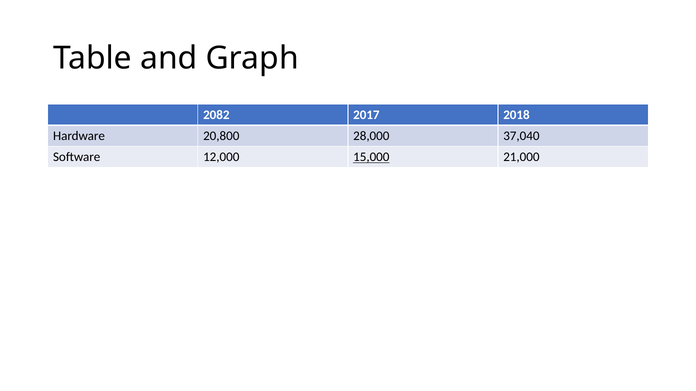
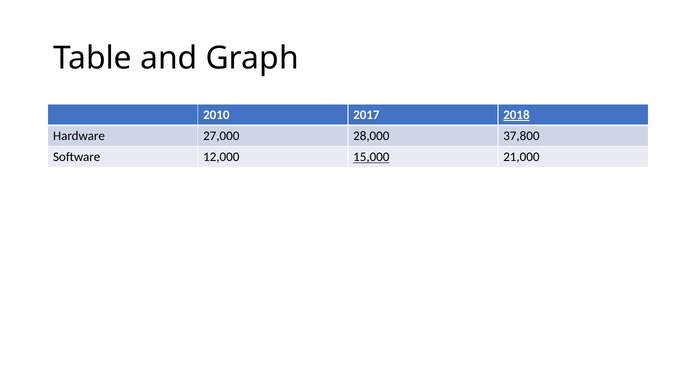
2082: 2082 -> 2010
2018 underline: none -> present
20,800: 20,800 -> 27,000
37,040: 37,040 -> 37,800
